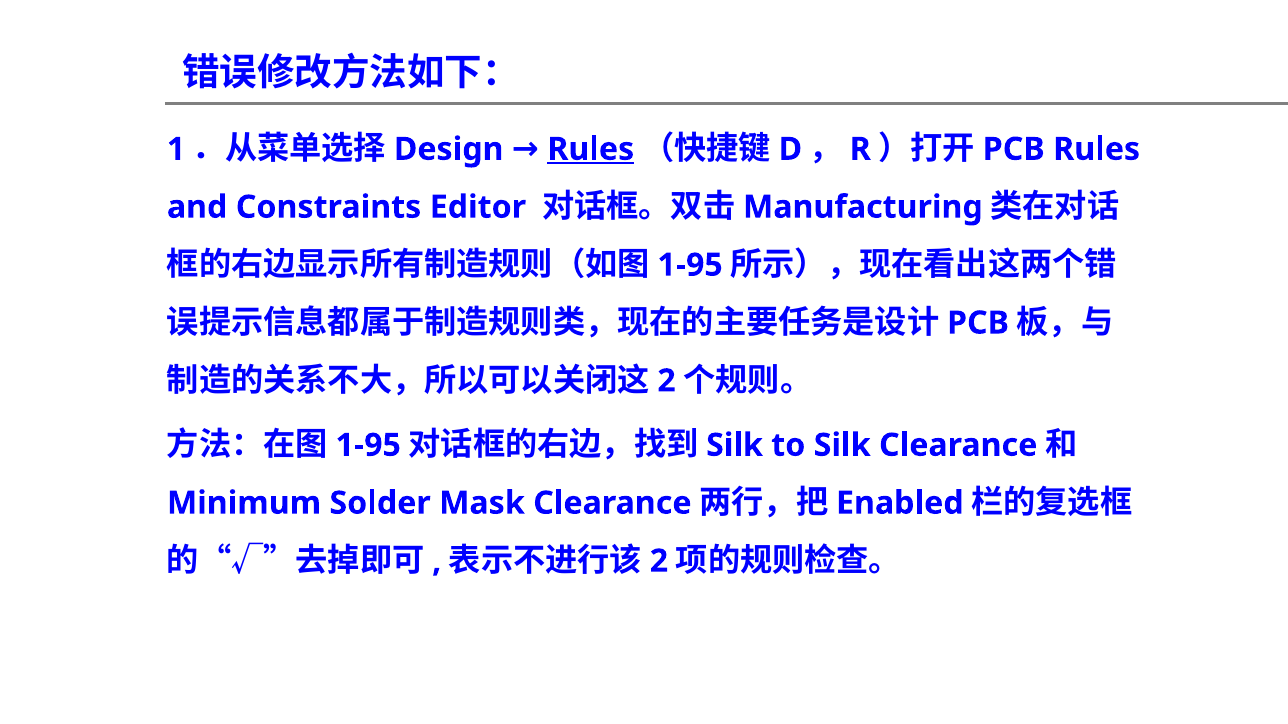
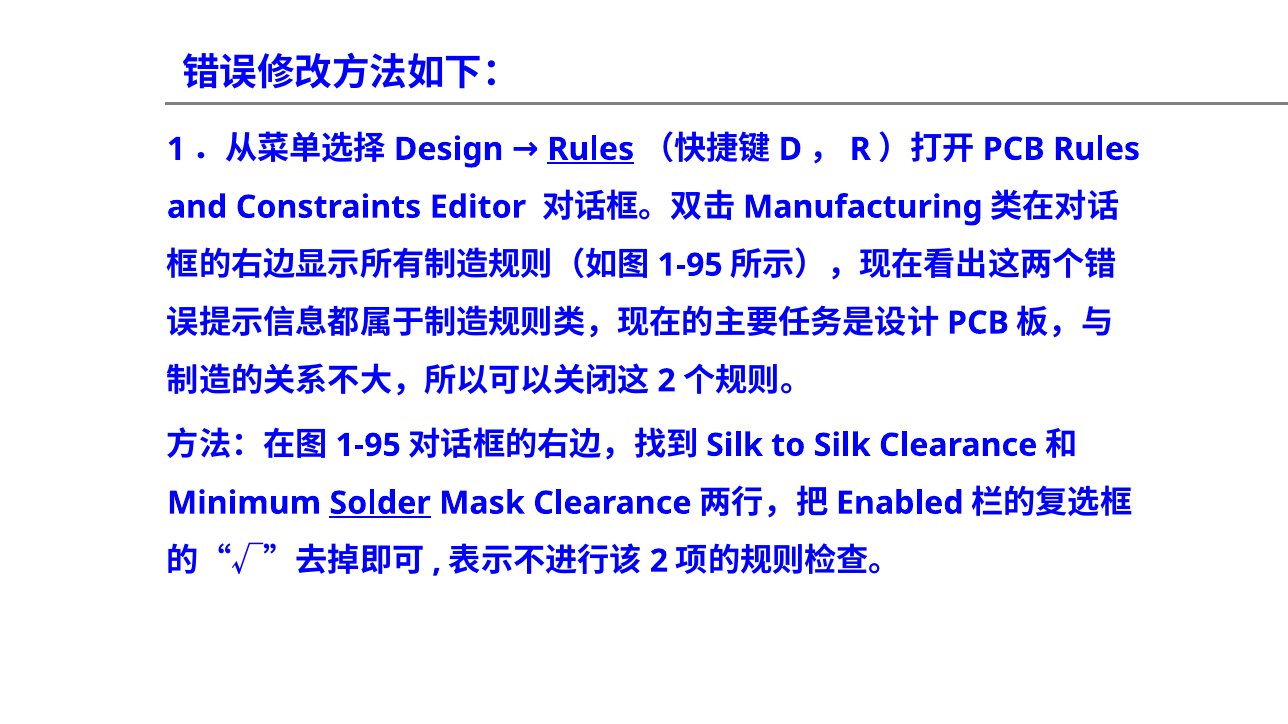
Solder underline: none -> present
